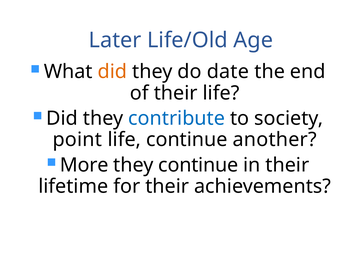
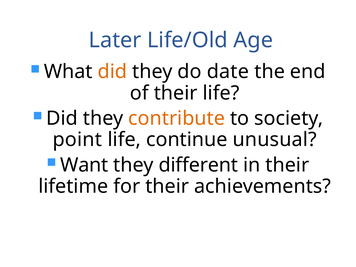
contribute colour: blue -> orange
another: another -> unusual
More: More -> Want
they continue: continue -> different
